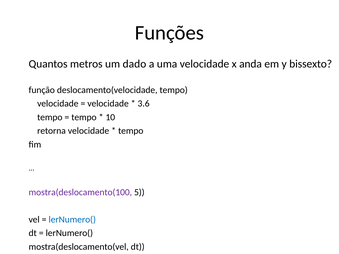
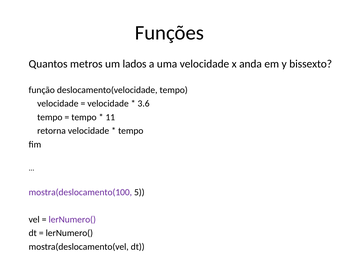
dado: dado -> lados
10: 10 -> 11
lerNumero( at (72, 220) colour: blue -> purple
